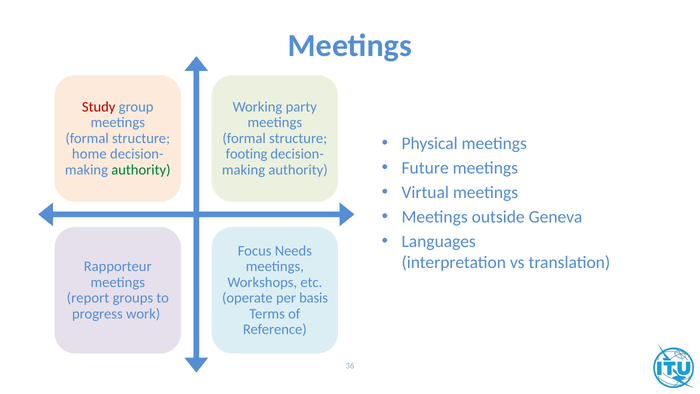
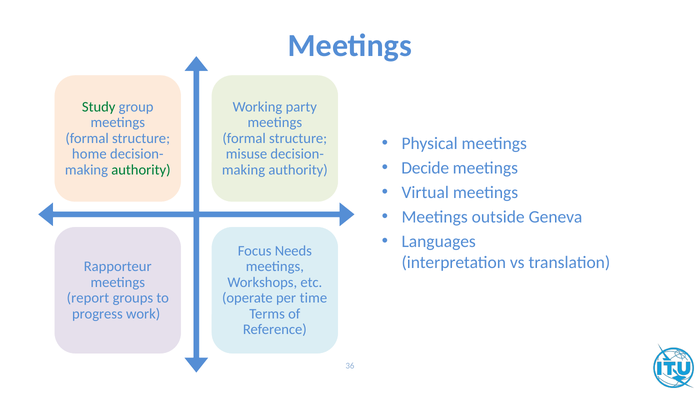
Study colour: red -> green
footing: footing -> misuse
Future: Future -> Decide
basis: basis -> time
